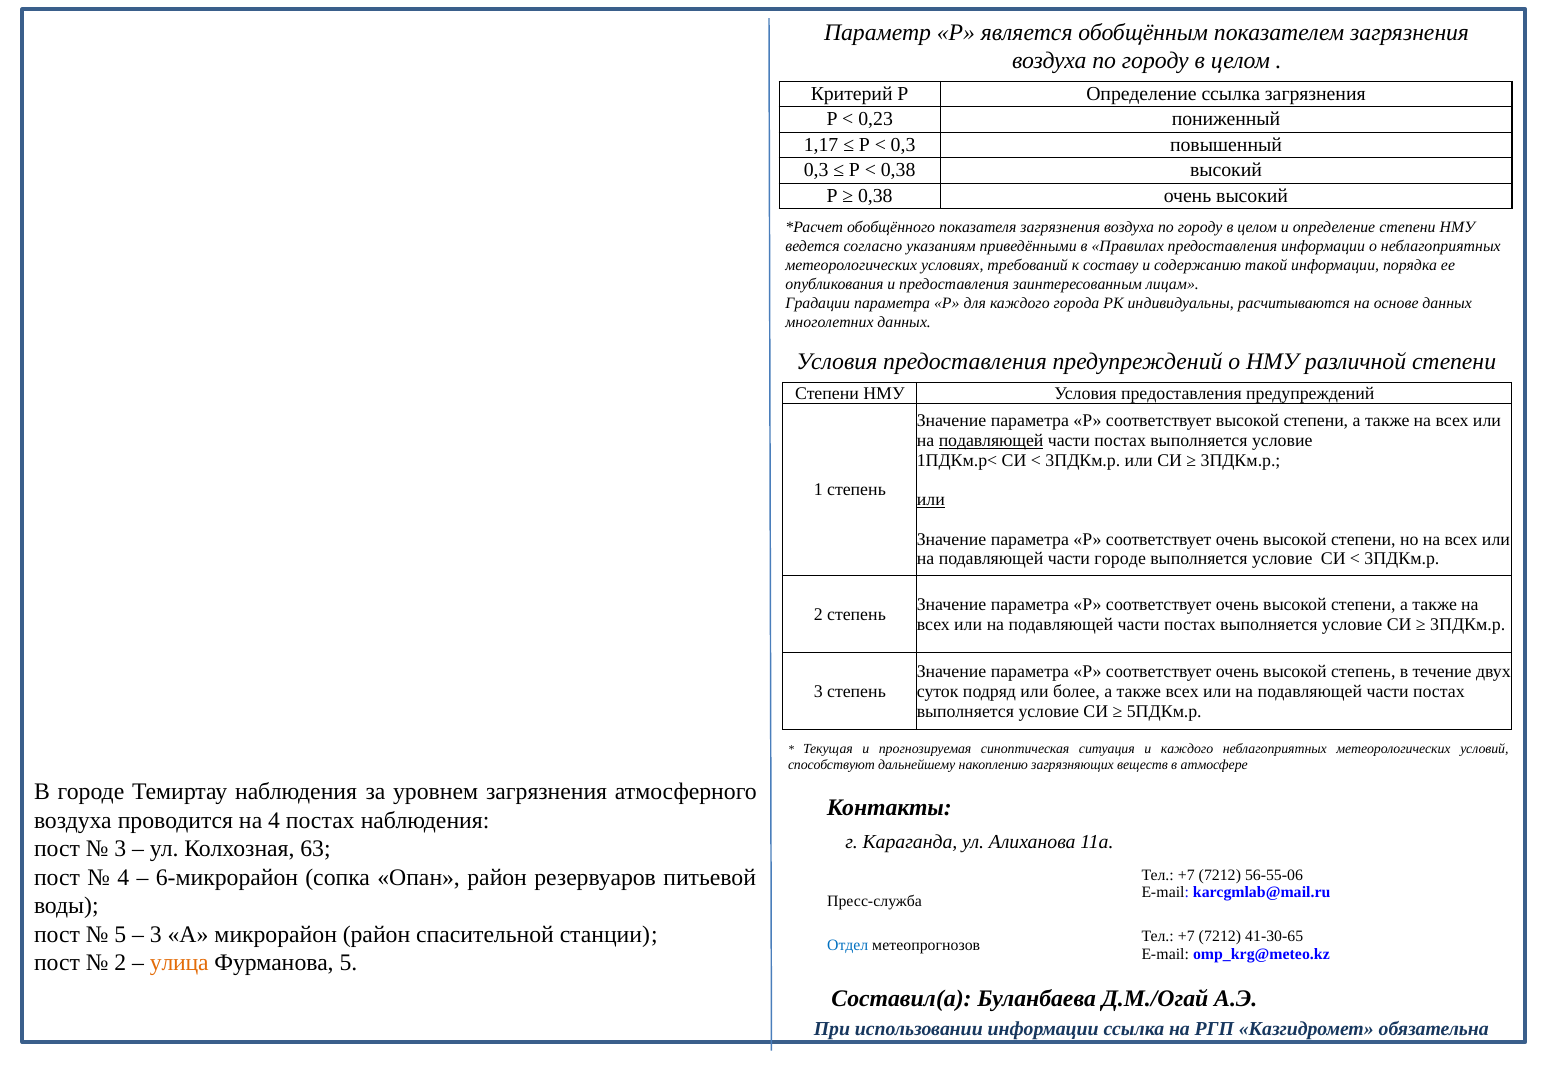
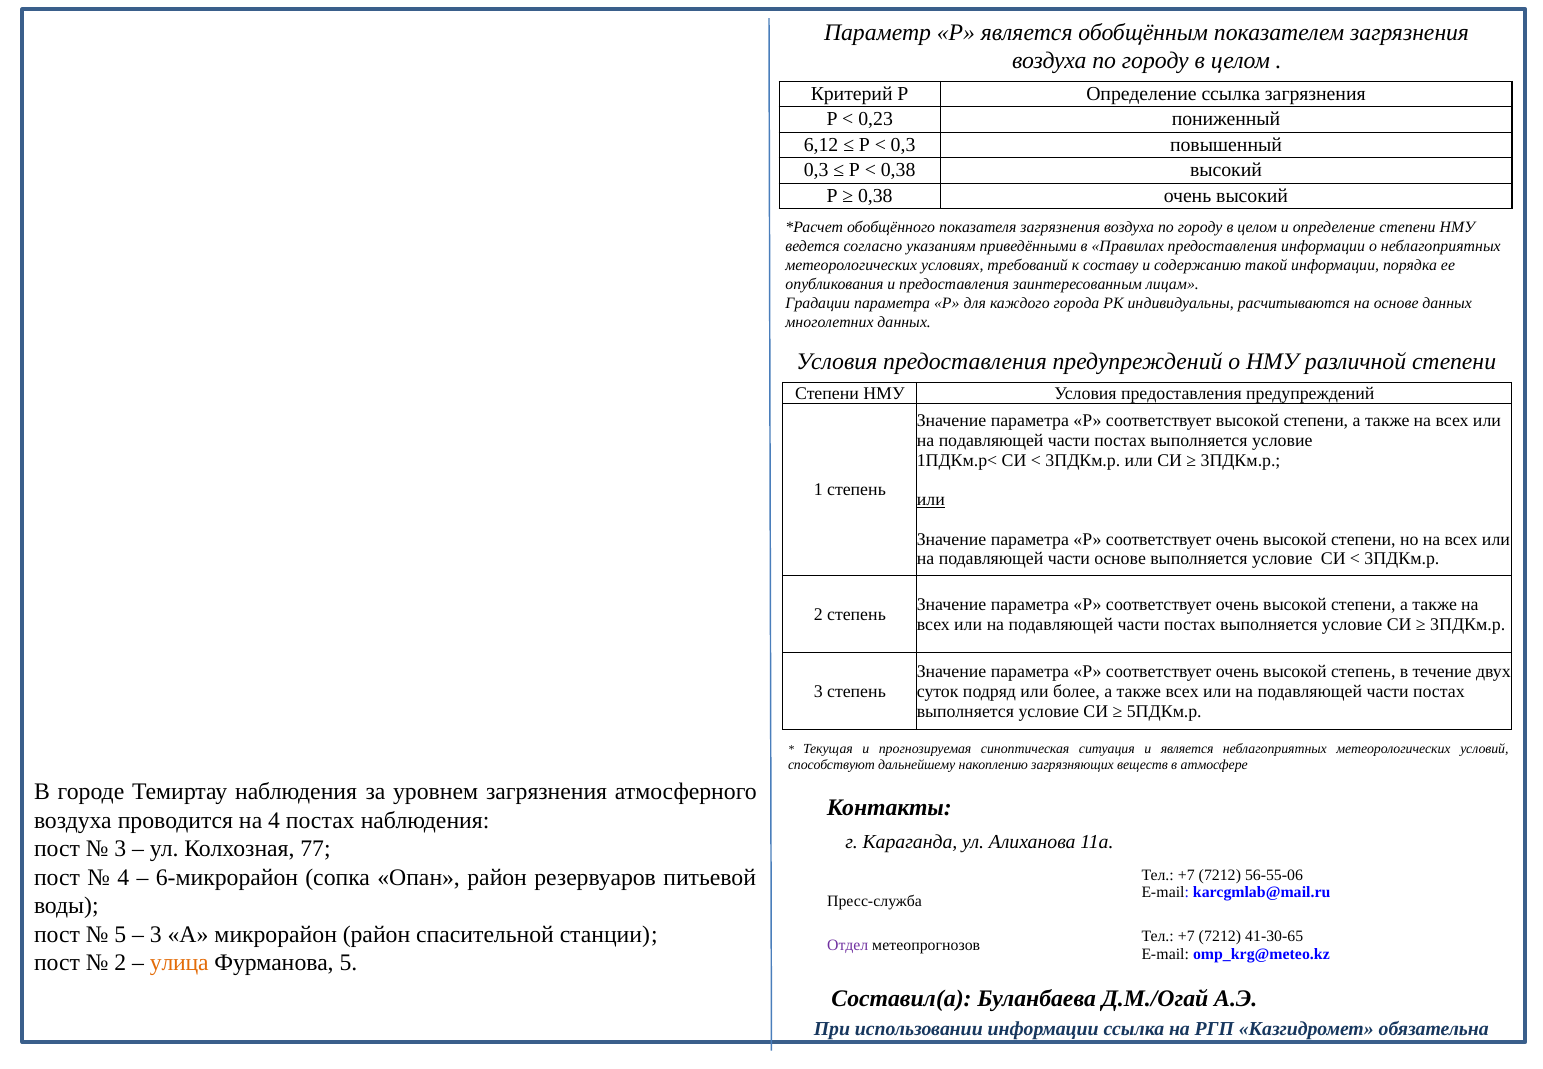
1,17: 1,17 -> 6,12
подавляющей at (991, 440) underline: present -> none
части городе: городе -> основе
и каждого: каждого -> является
63: 63 -> 77
Отдел colour: blue -> purple
